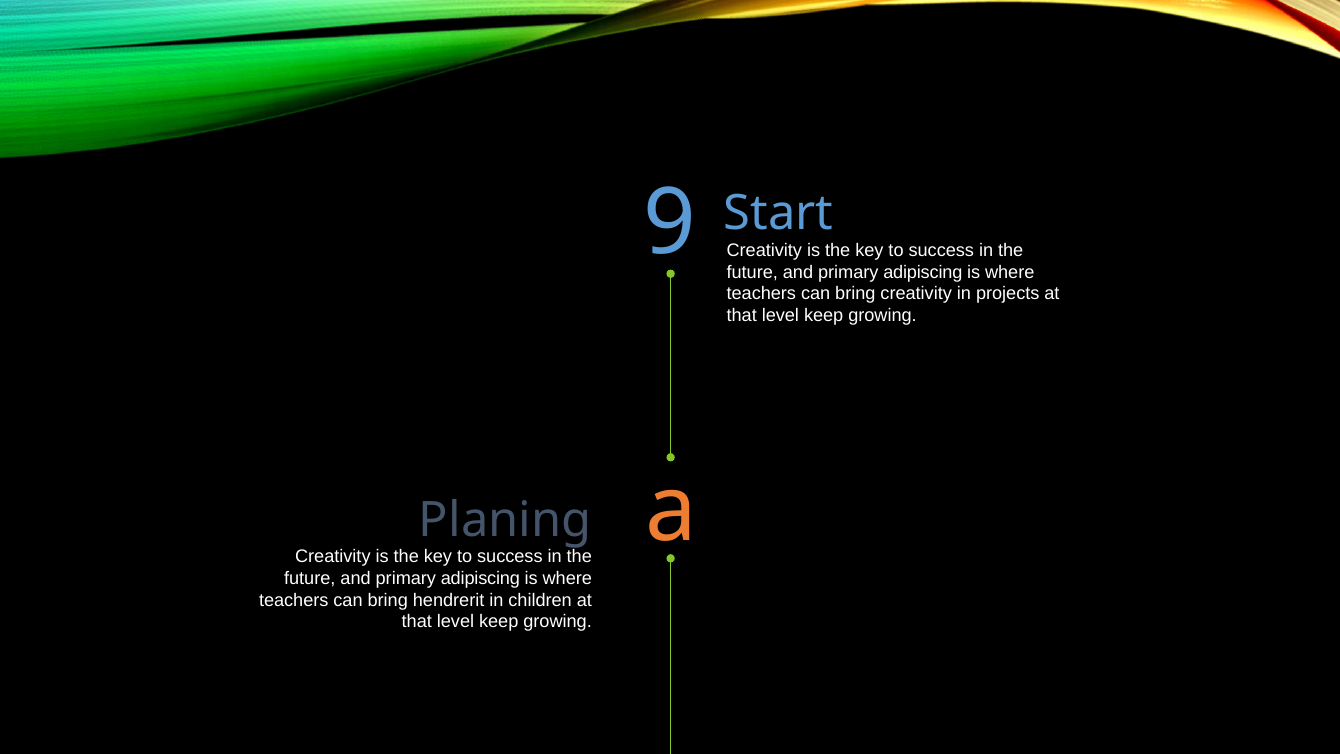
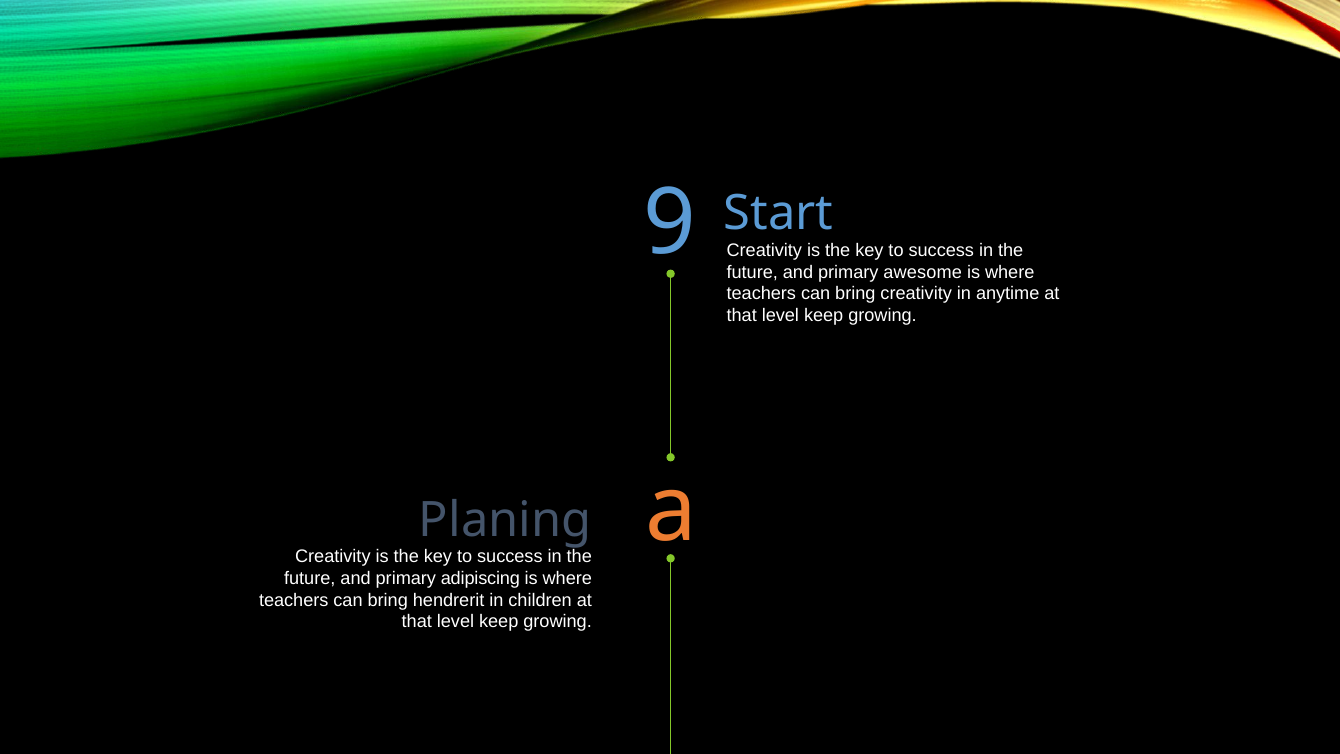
adipiscing at (923, 272): adipiscing -> awesome
projects: projects -> anytime
